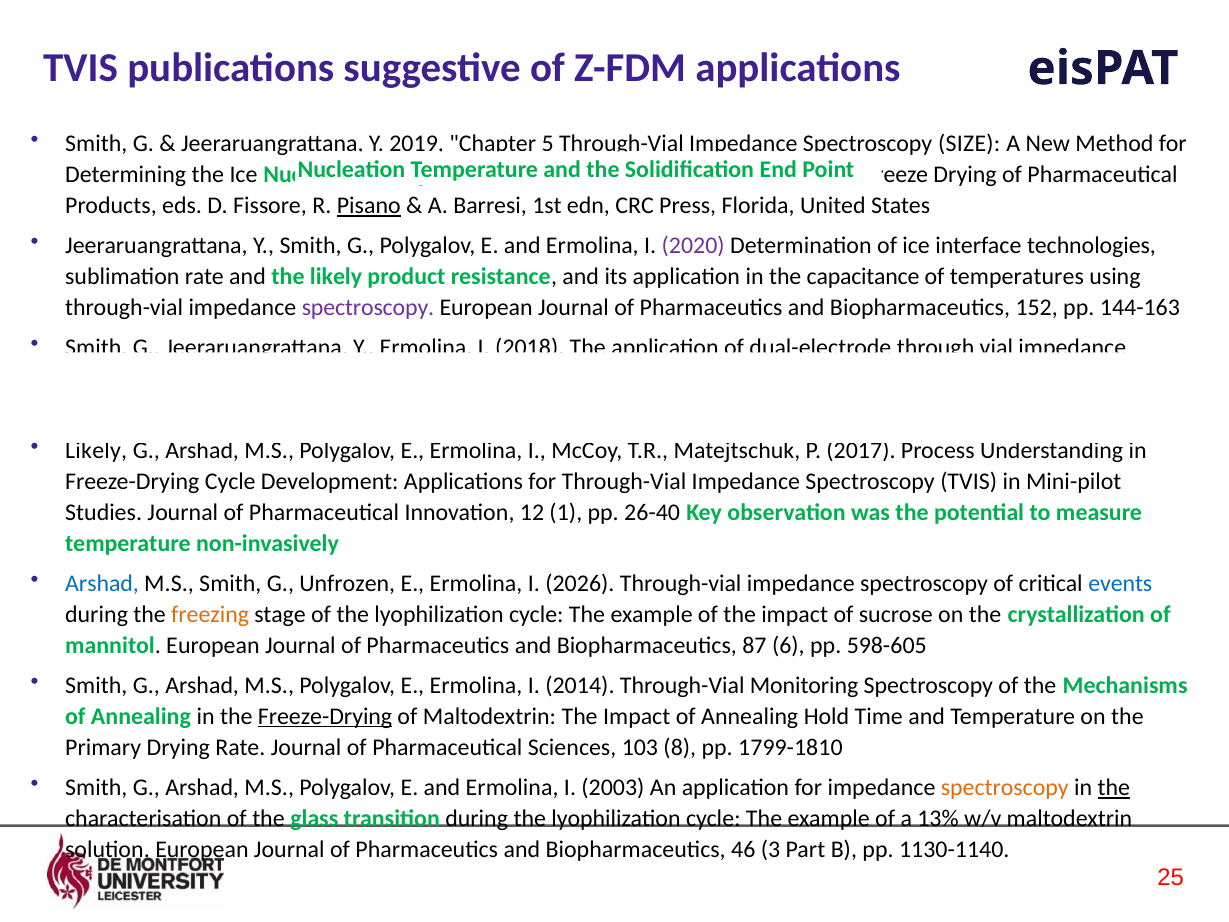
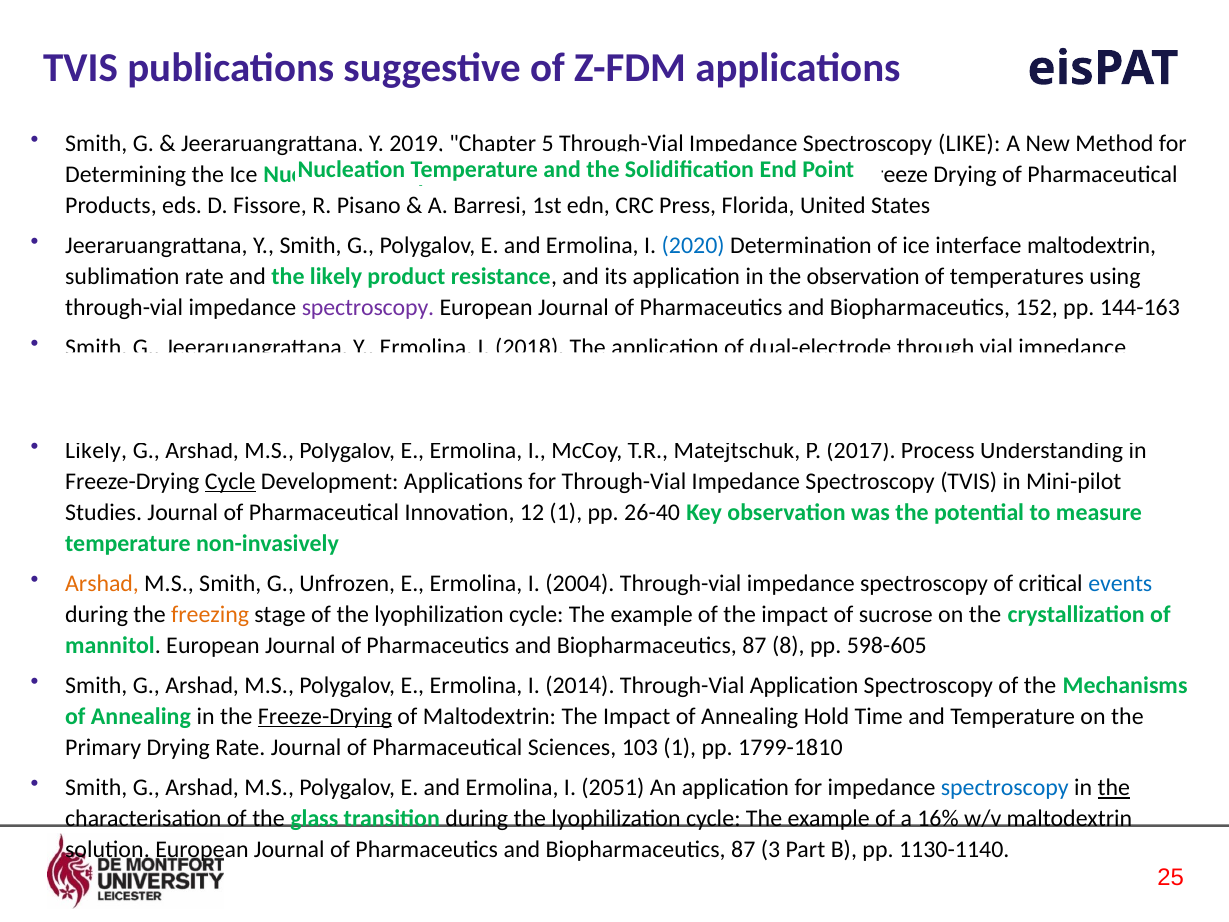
SIZE: SIZE -> LIKE
Pisano underline: present -> none
2020 colour: purple -> blue
interface technologies: technologies -> maltodextrin
the capacitance: capacitance -> observation
Cycle at (230, 481) underline: none -> present
Arshad at (102, 583) colour: blue -> orange
2026: 2026 -> 2004
6: 6 -> 8
Through-Vial Monitoring: Monitoring -> Application
103 8: 8 -> 1
2003: 2003 -> 2051
spectroscopy at (1005, 787) colour: orange -> blue
13%: 13% -> 16%
46 at (743, 849): 46 -> 87
